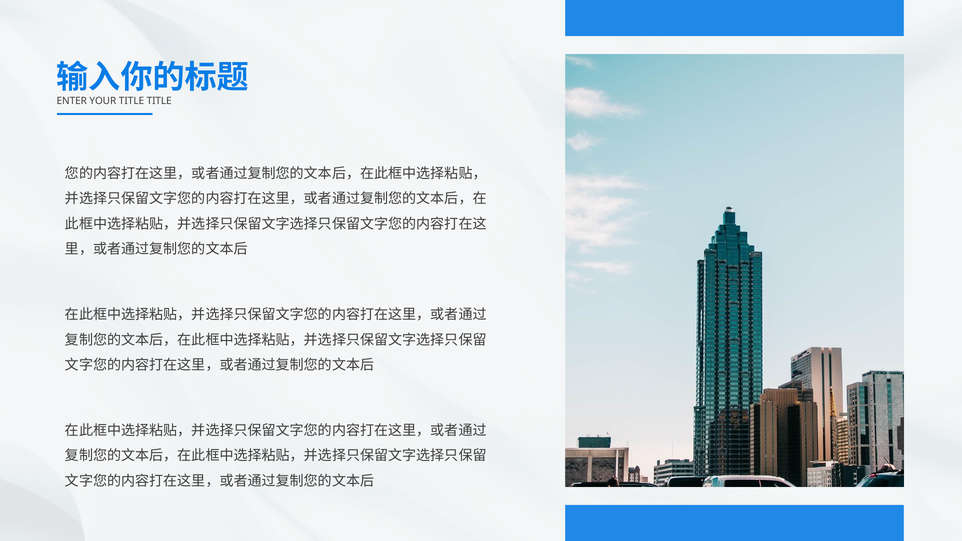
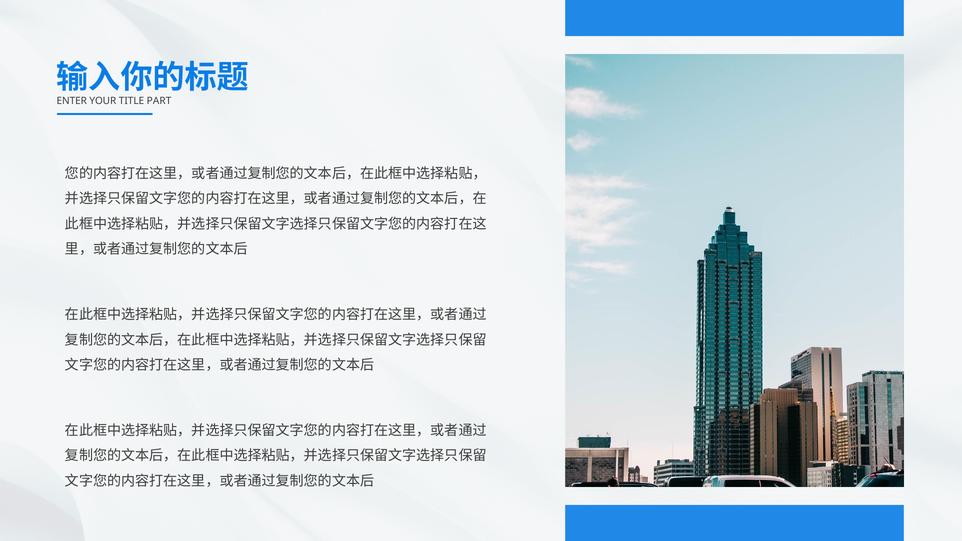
TITLE TITLE: TITLE -> PART
